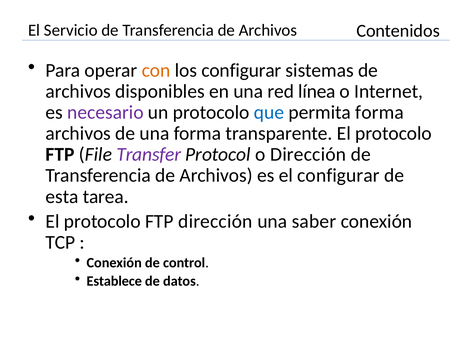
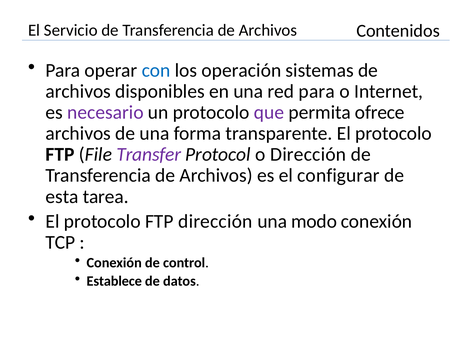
con colour: orange -> blue
los configurar: configurar -> operación
red línea: línea -> para
que colour: blue -> purple
permita forma: forma -> ofrece
saber: saber -> modo
